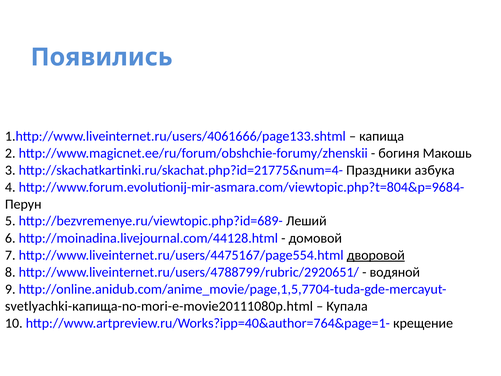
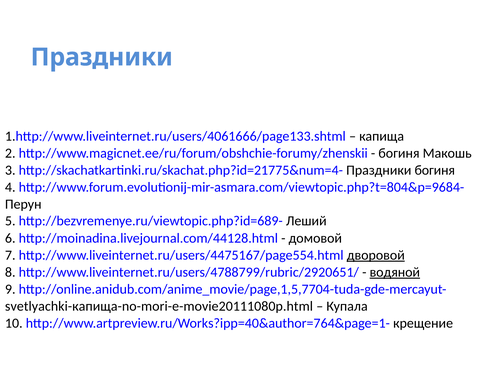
Появились at (102, 57): Появились -> Праздники
Праздники азбука: азбука -> богиня
водяной underline: none -> present
